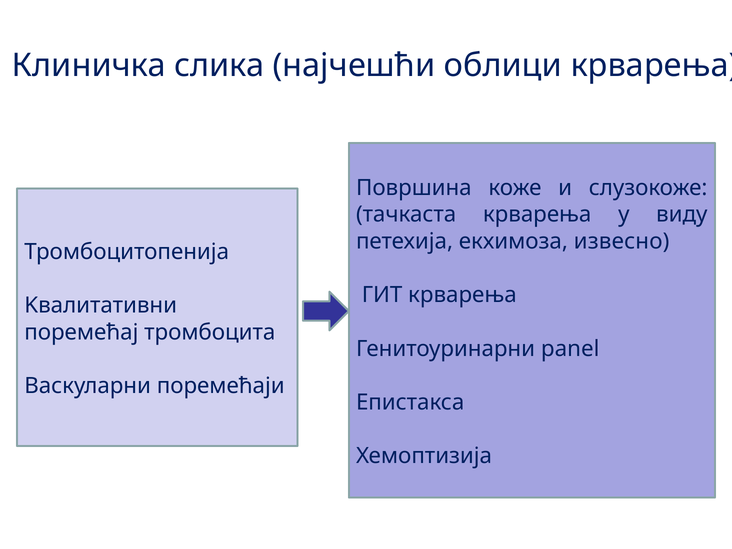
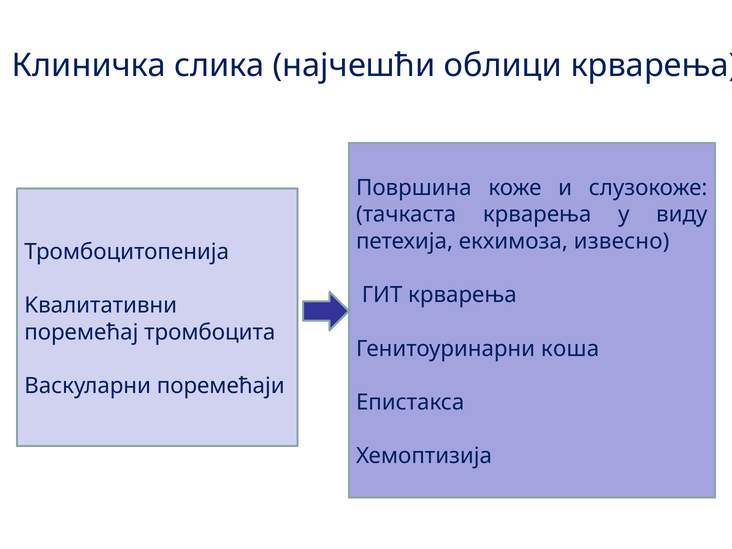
panel: panel -> коша
